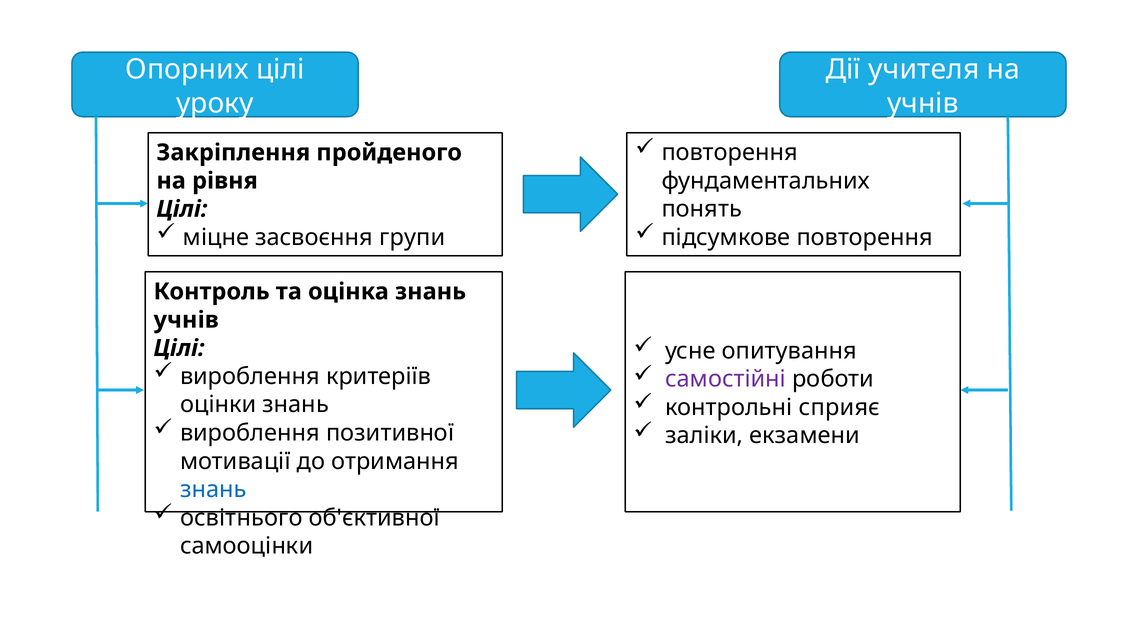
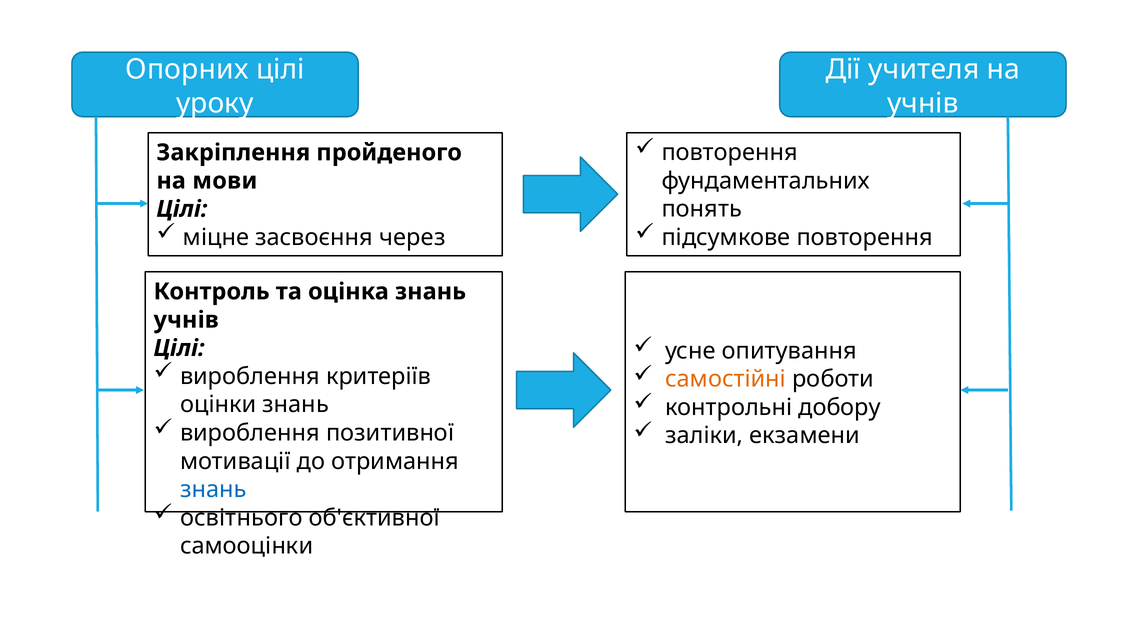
рівня: рівня -> мови
групи: групи -> через
самостійні colour: purple -> orange
сприяє: сприяє -> добору
